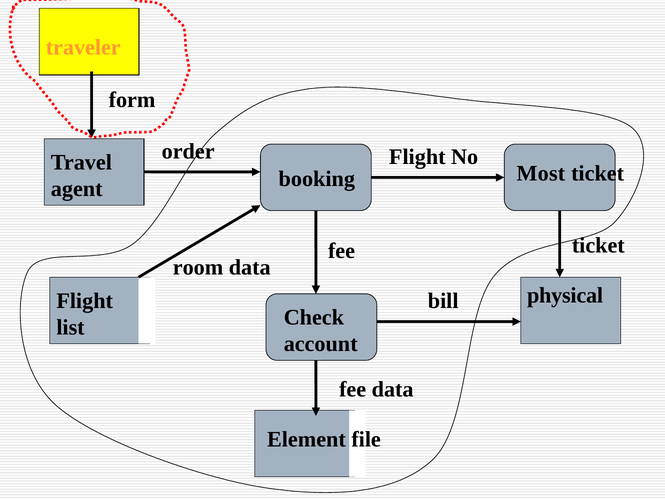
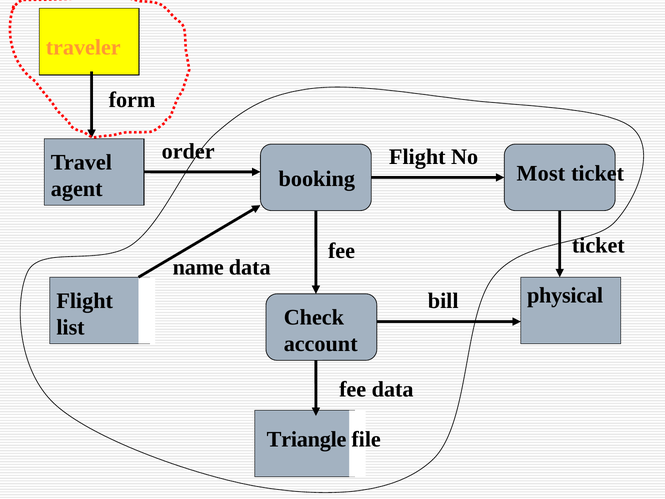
room: room -> name
Element: Element -> Triangle
